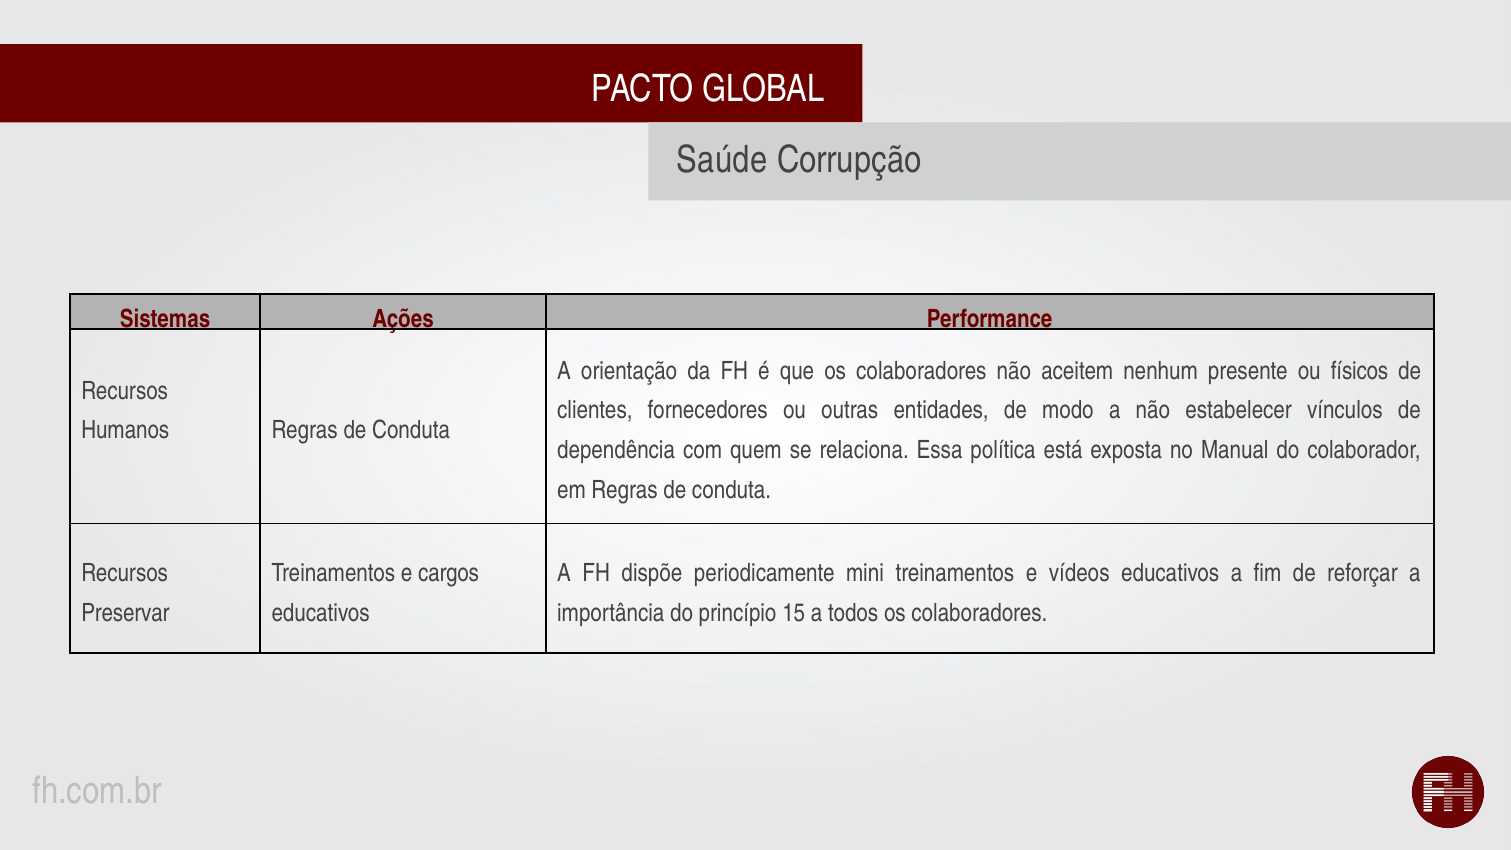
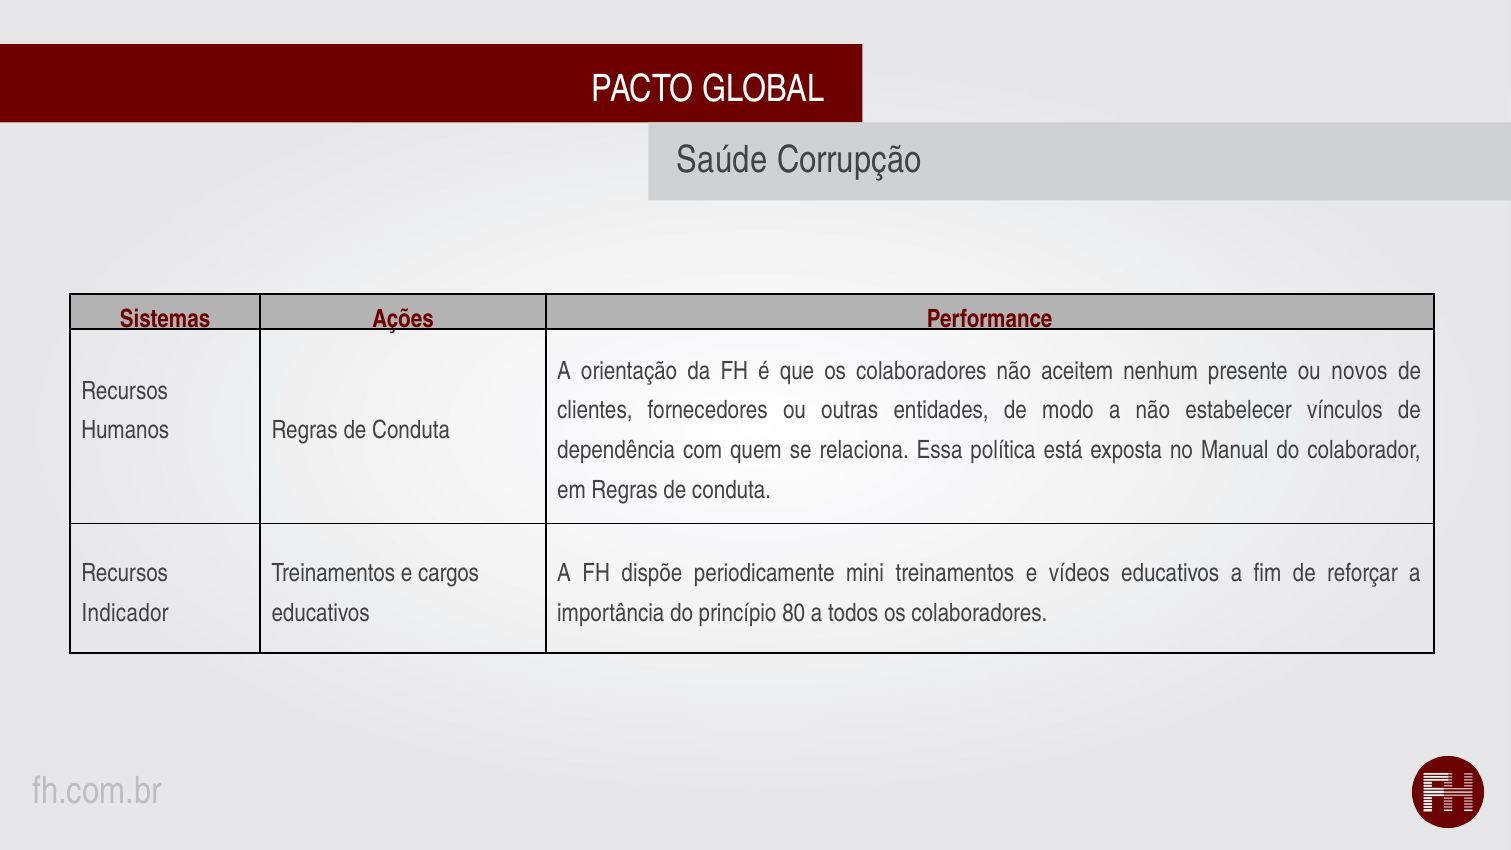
físicos: físicos -> novos
Preservar: Preservar -> Indicador
15: 15 -> 80
